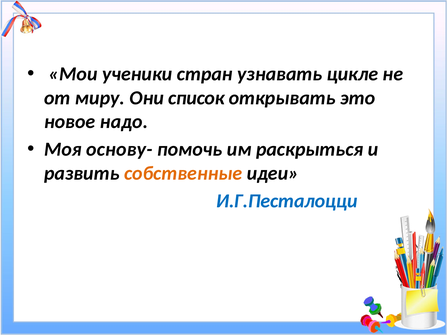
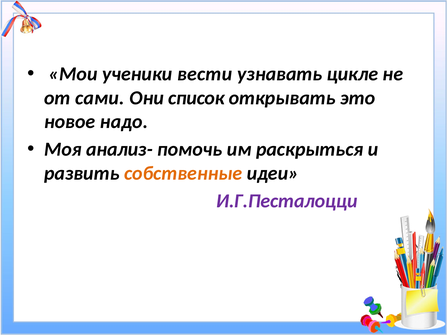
стран: стран -> вести
миру: миру -> сами
основу-: основу- -> анализ-
И.Г.Песталоцци colour: blue -> purple
